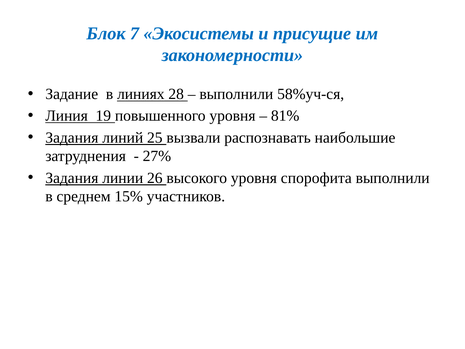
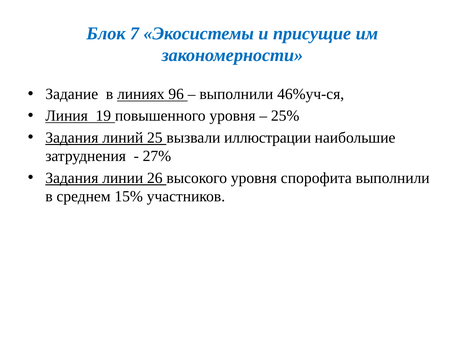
28: 28 -> 96
58%уч-ся: 58%уч-ся -> 46%уч-ся
81%: 81% -> 25%
распознавать: распознавать -> иллюстрации
